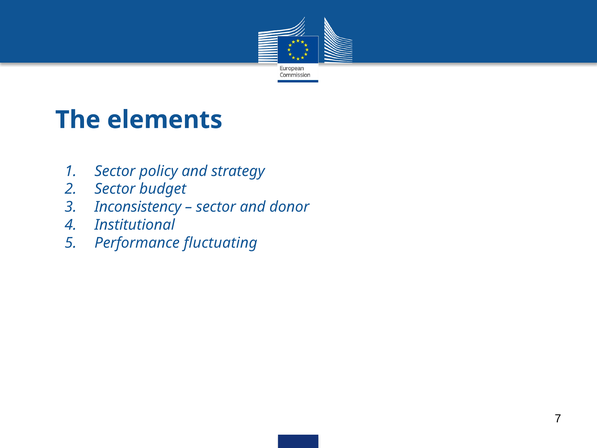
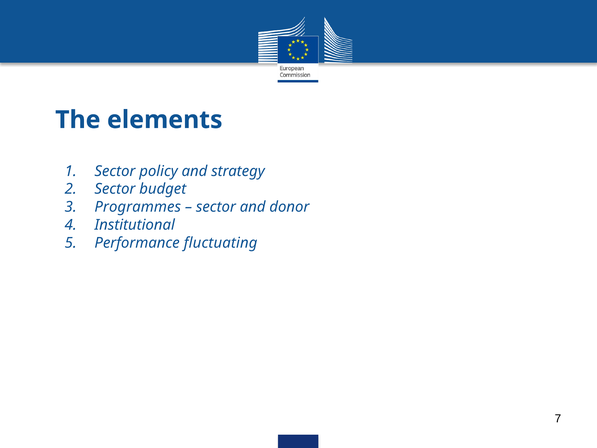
Inconsistency: Inconsistency -> Programmes
